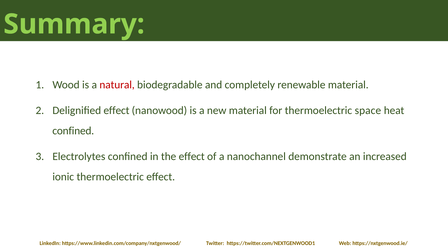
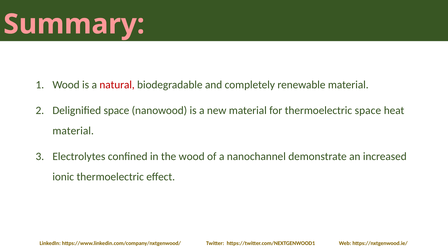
Summary colour: light green -> pink
Delignified effect: effect -> space
confined at (73, 131): confined -> material
the effect: effect -> wood
